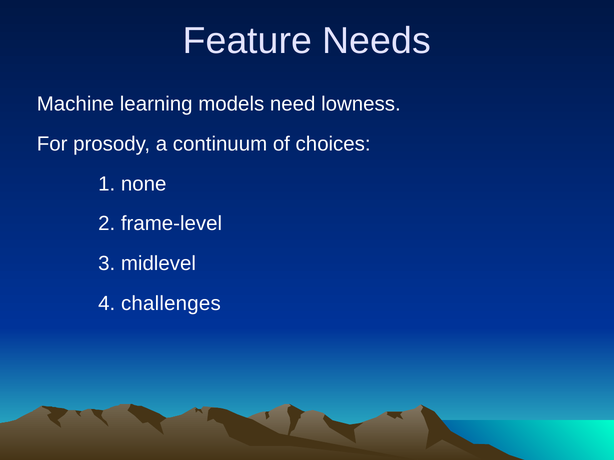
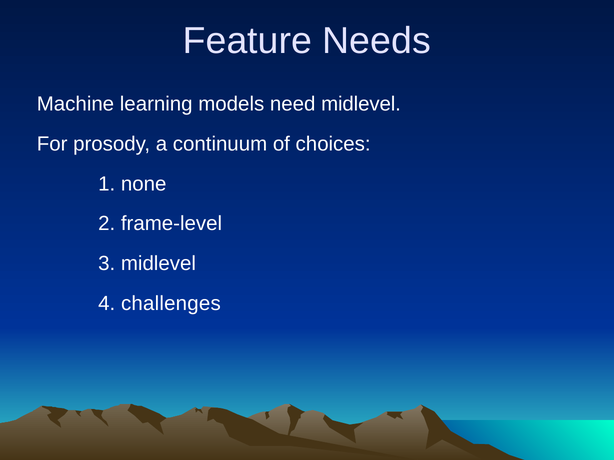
need lowness: lowness -> midlevel
